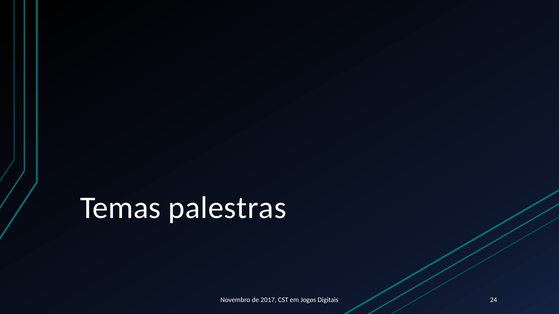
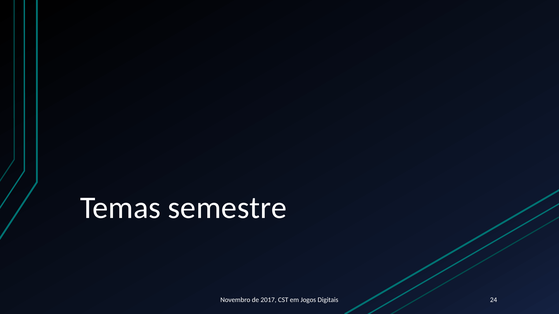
palestras: palestras -> semestre
